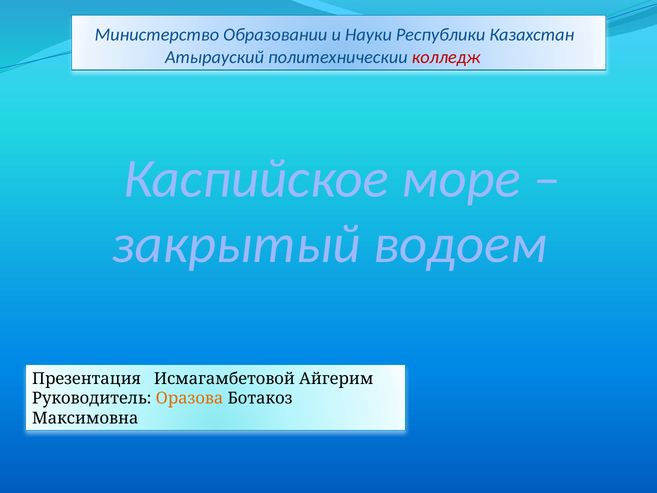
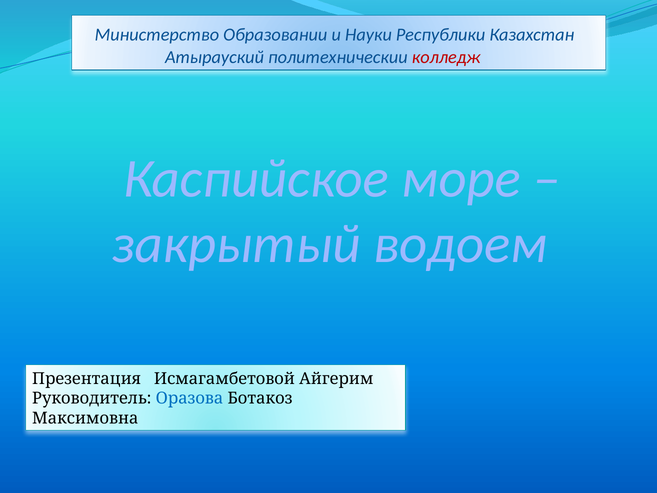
Оразова colour: orange -> blue
